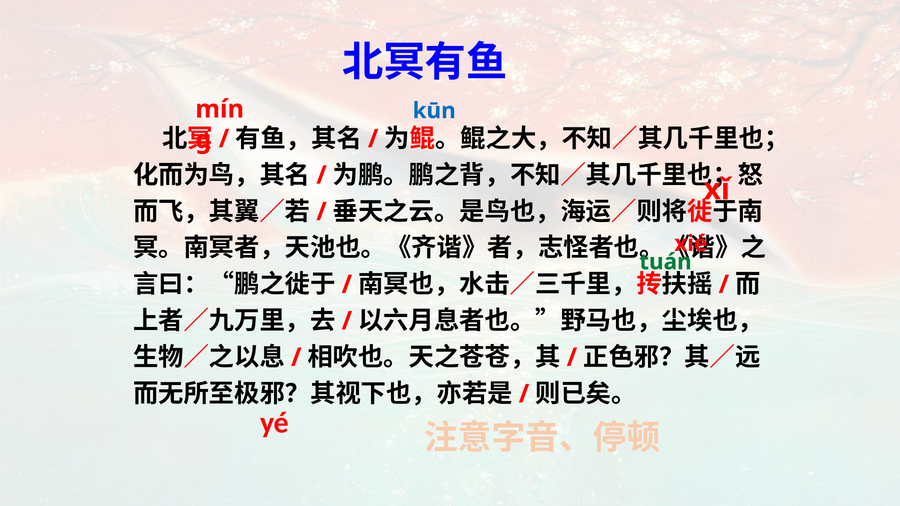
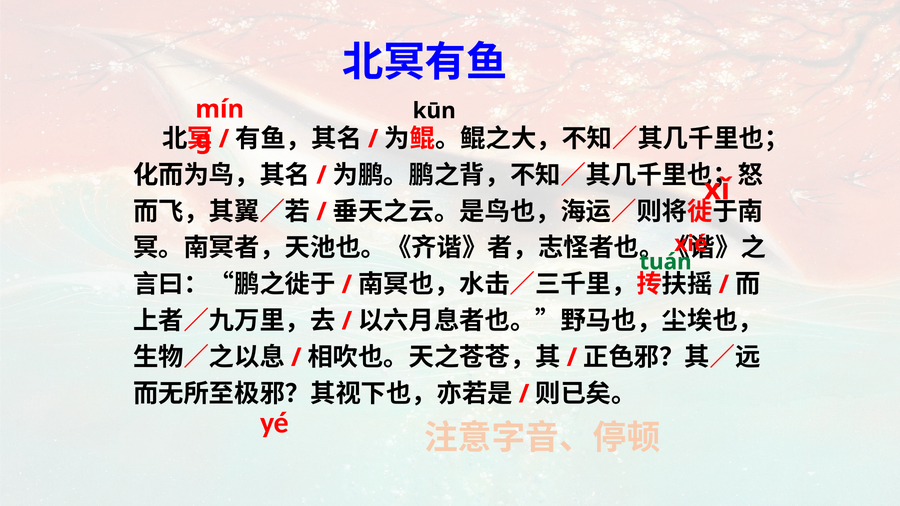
kūn colour: blue -> black
